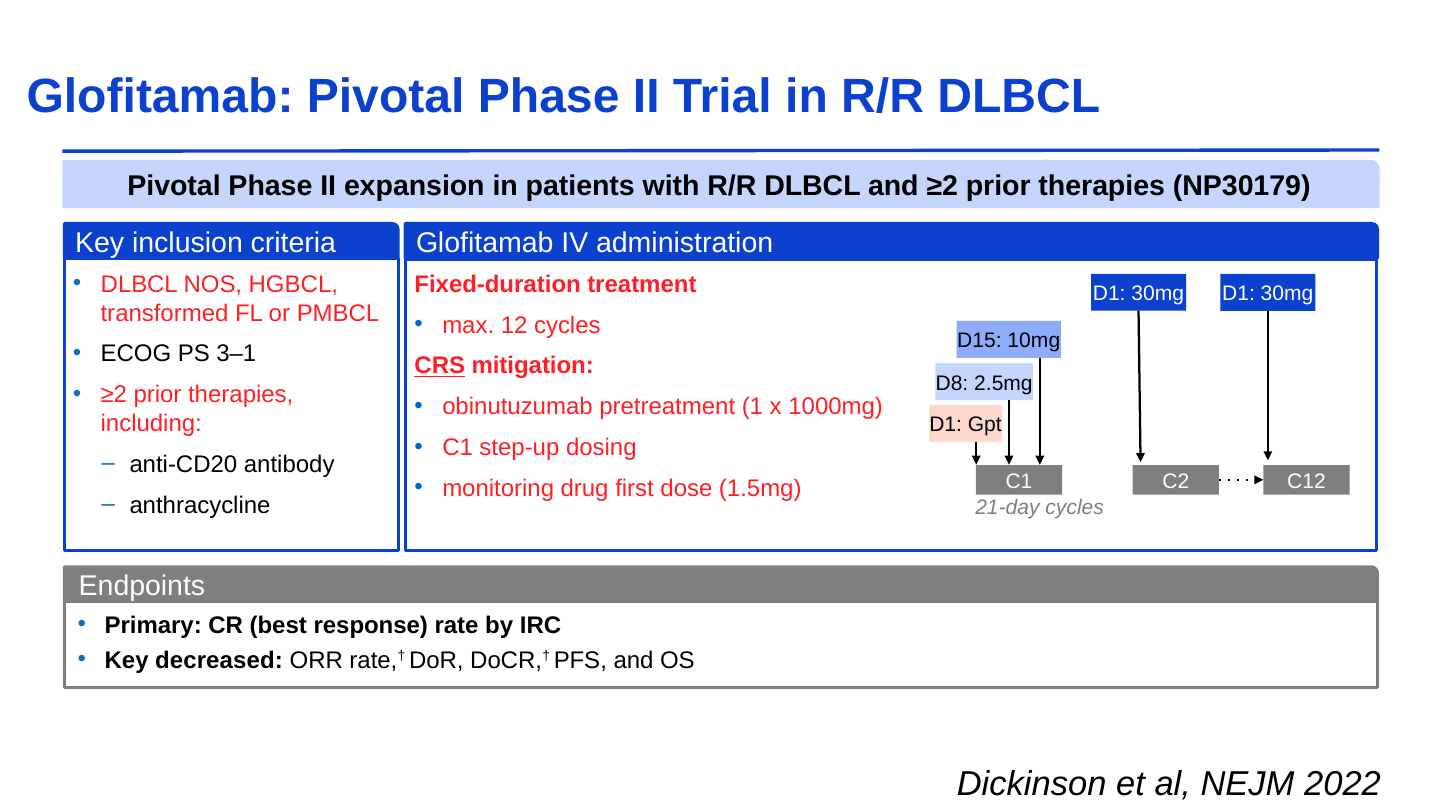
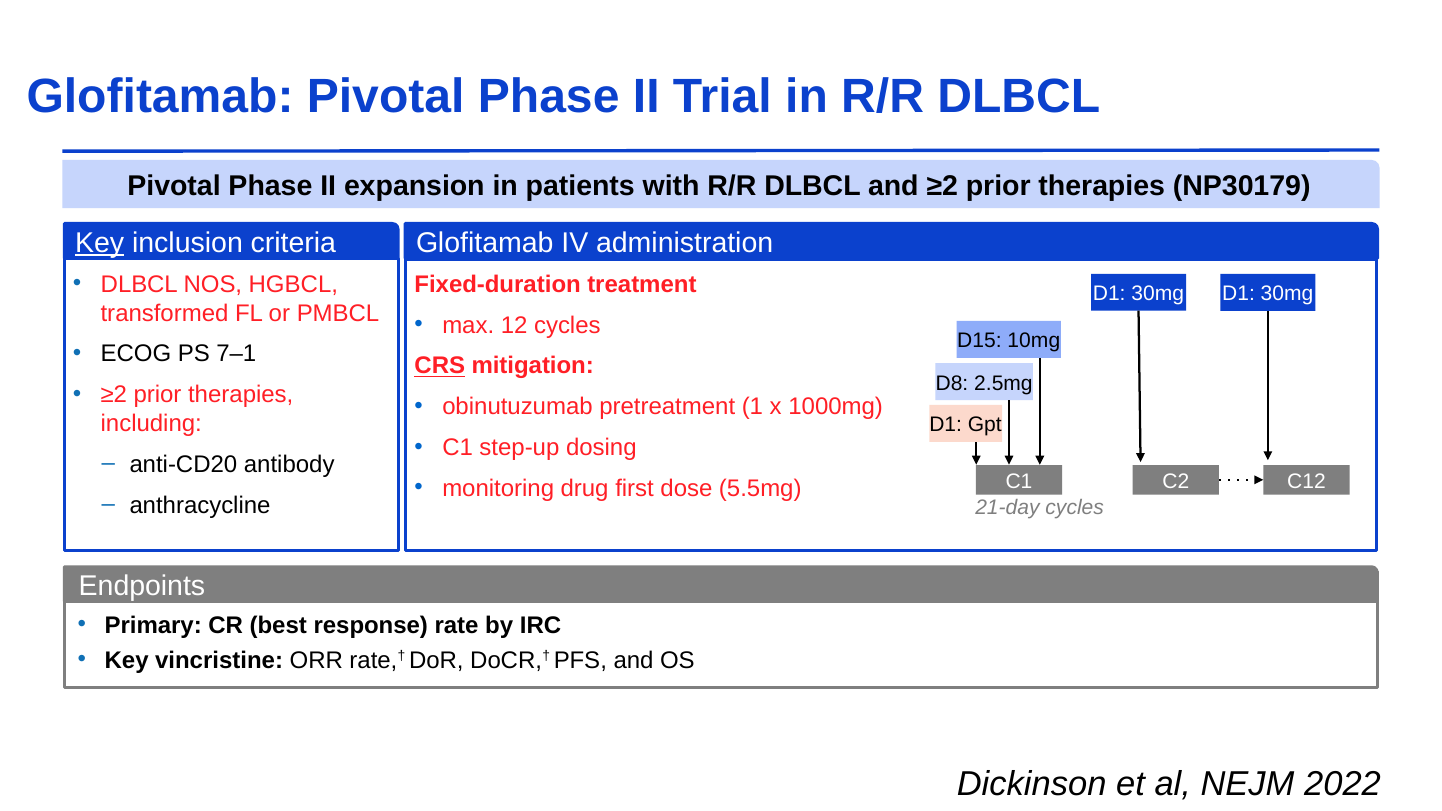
Key at (100, 243) underline: none -> present
3–1: 3–1 -> 7–1
1.5mg: 1.5mg -> 5.5mg
decreased: decreased -> vincristine
